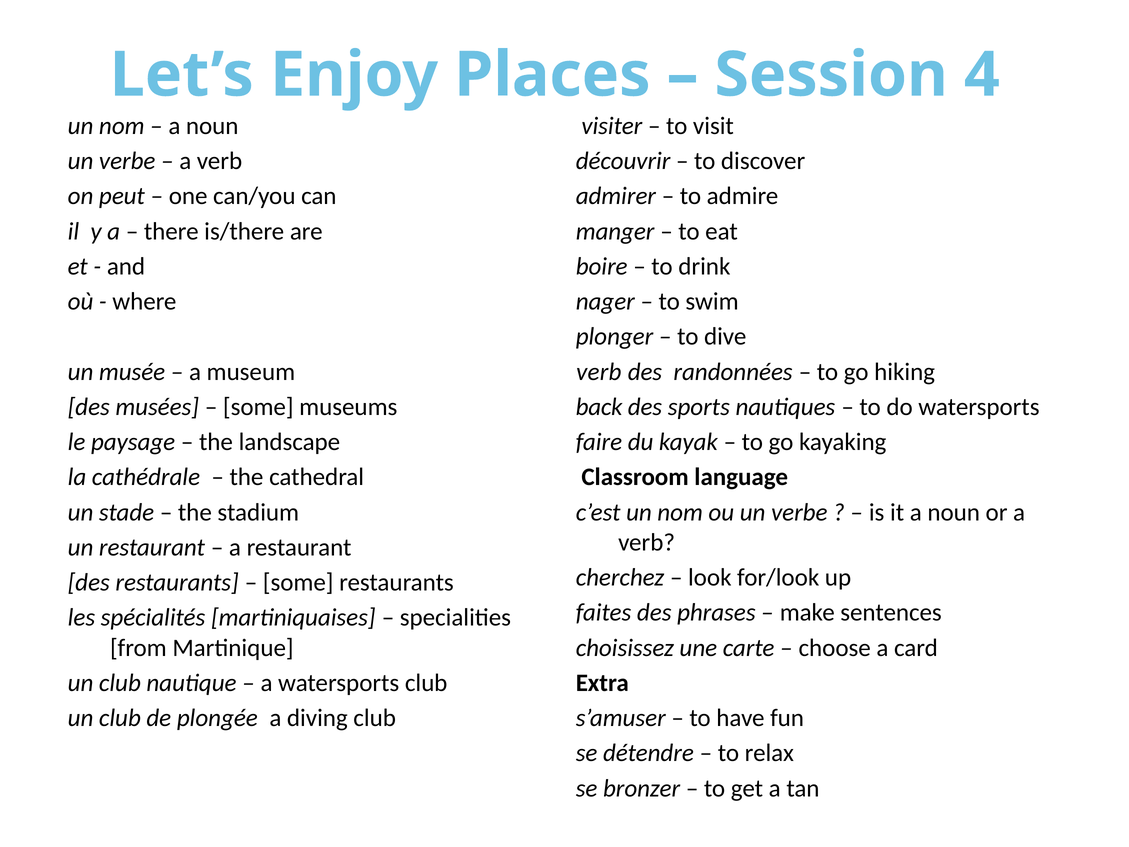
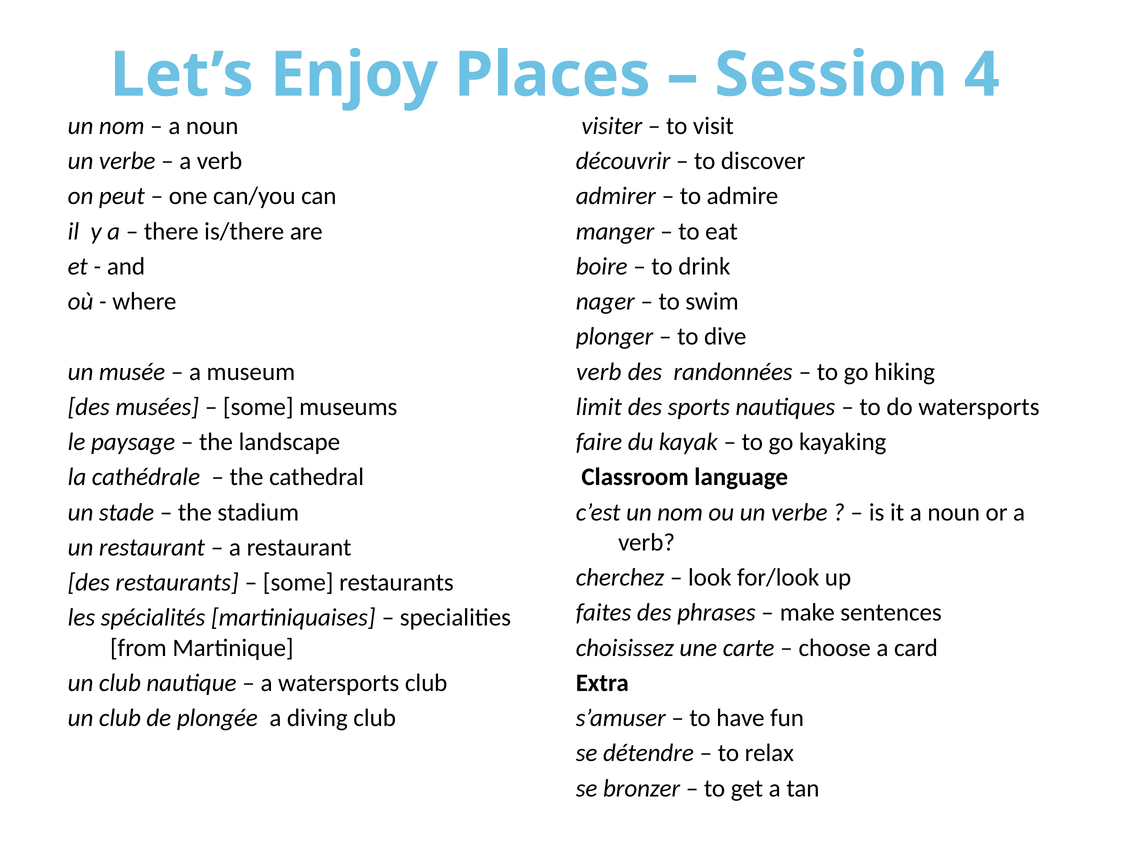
back: back -> limit
